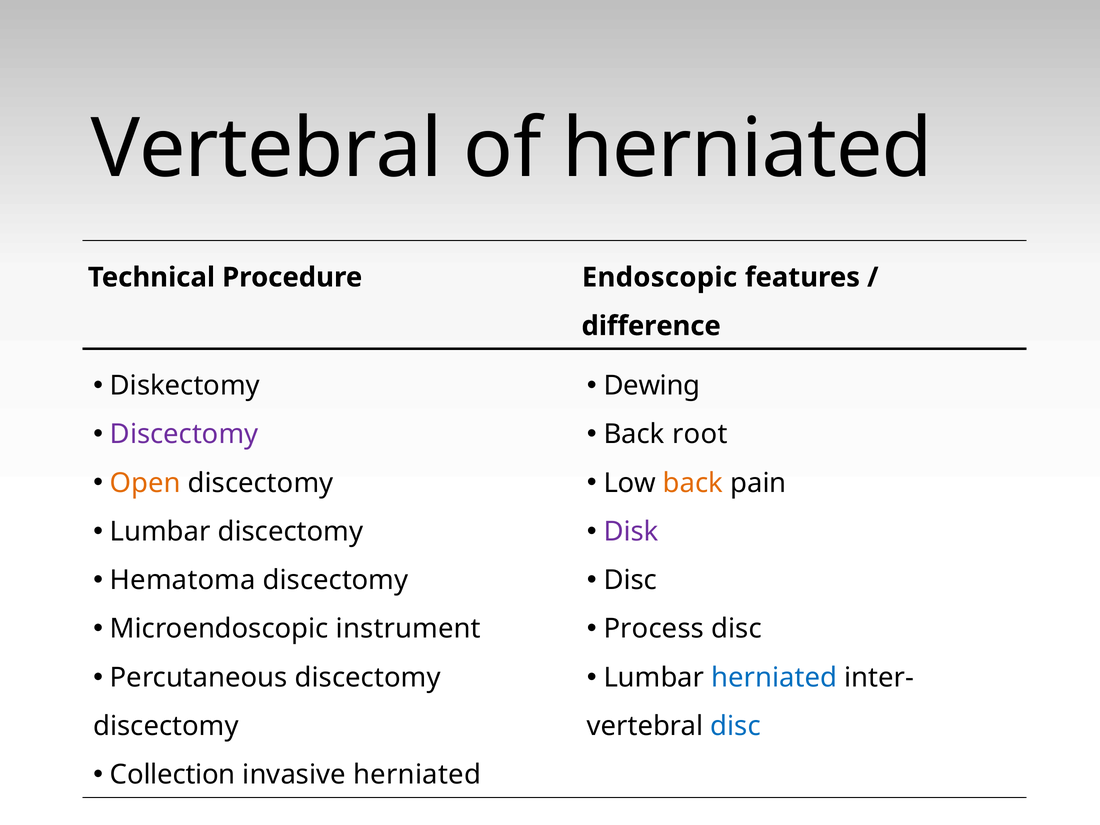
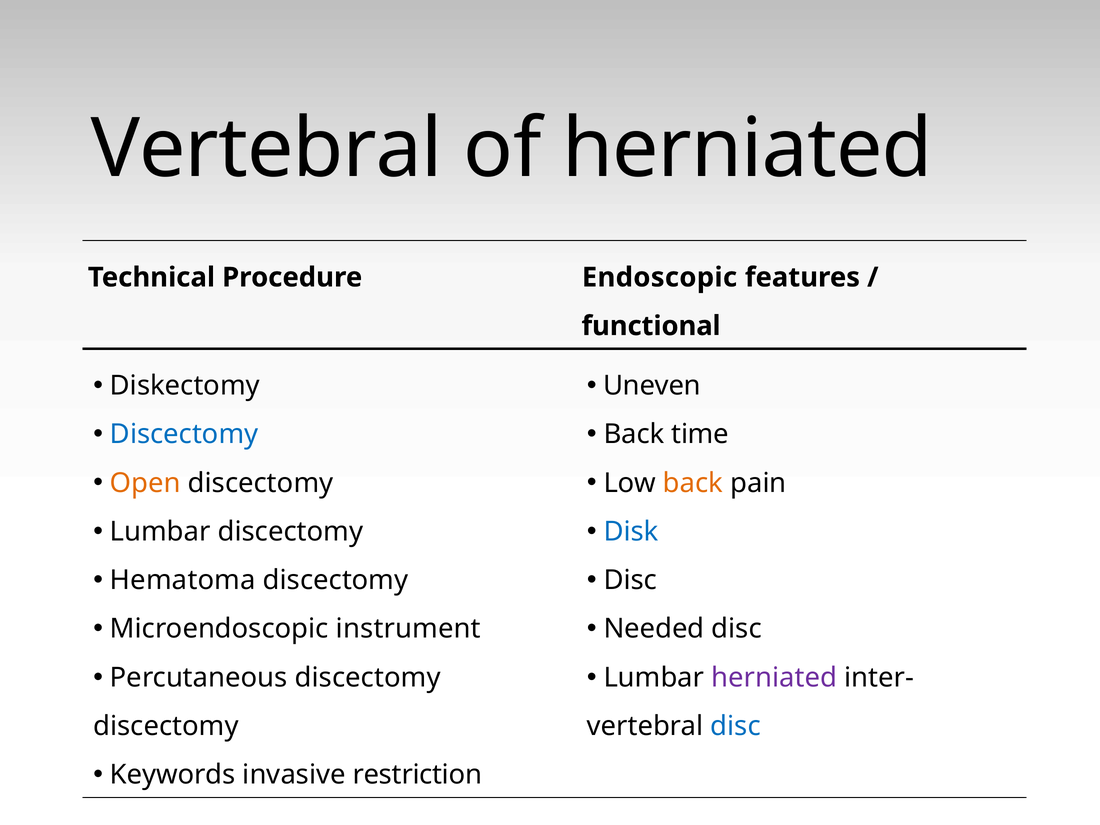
difference: difference -> functional
Dewing: Dewing -> Uneven
Discectomy at (184, 434) colour: purple -> blue
root: root -> time
Disk colour: purple -> blue
Process: Process -> Needed
herniated at (774, 678) colour: blue -> purple
Collection: Collection -> Keywords
invasive herniated: herniated -> restriction
